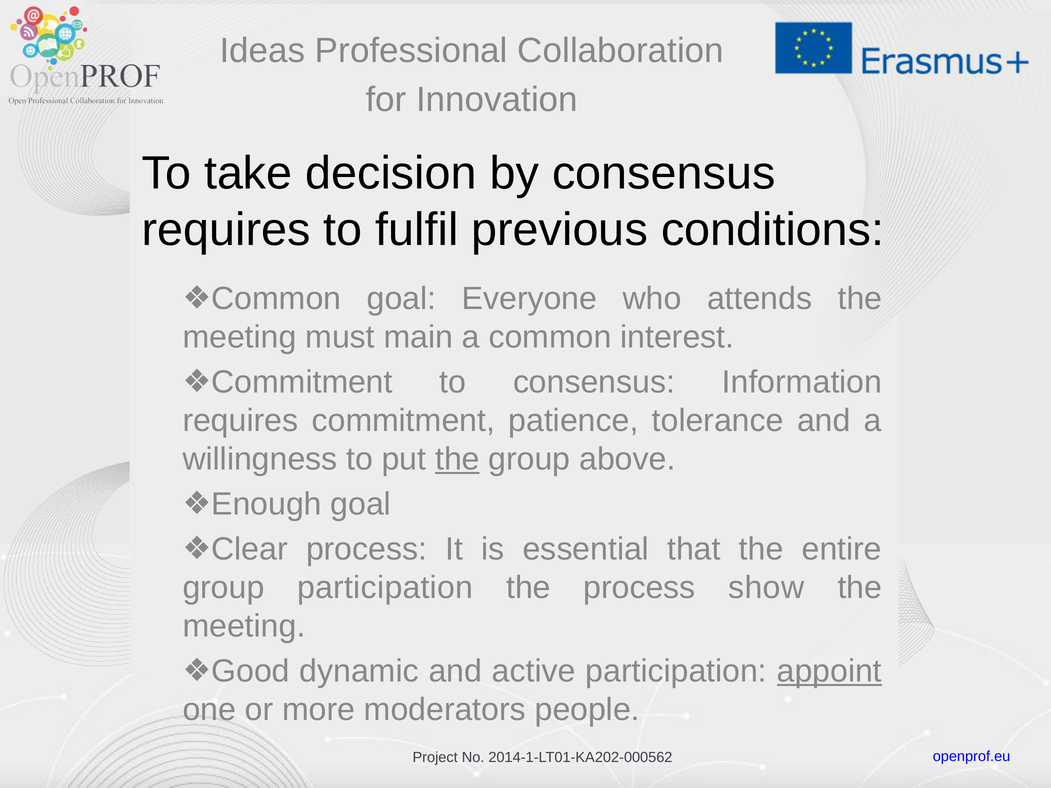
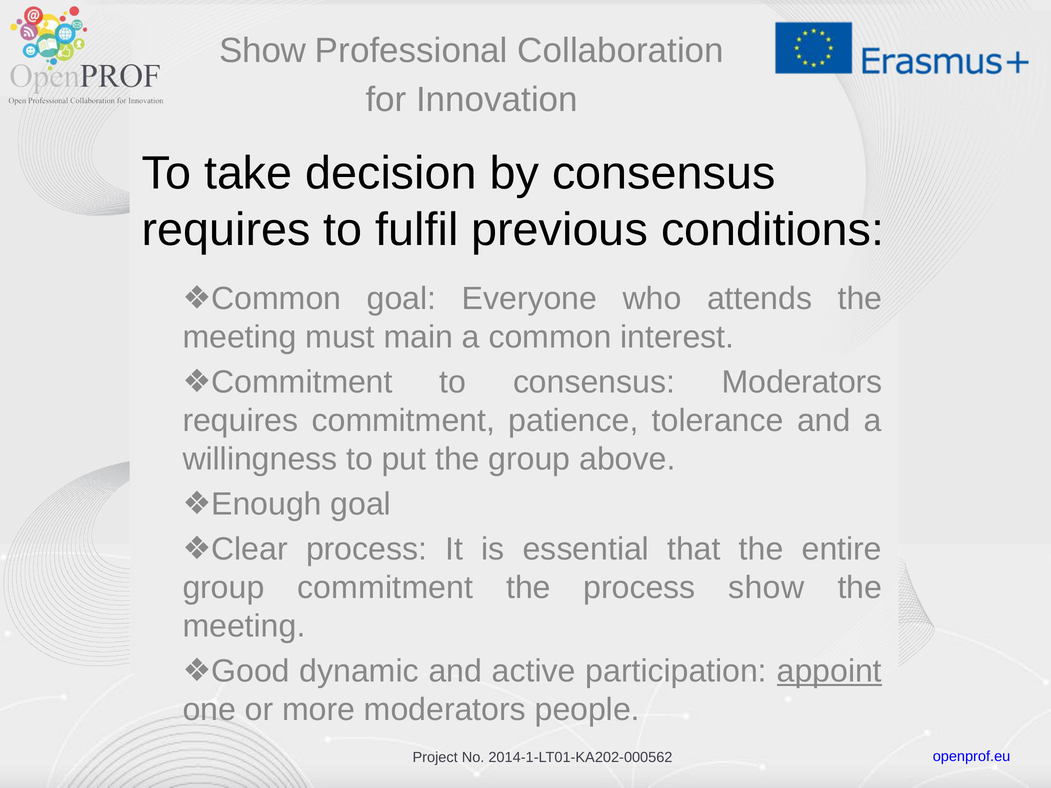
Ideas at (263, 51): Ideas -> Show
consensus Information: Information -> Moderators
the at (457, 459) underline: present -> none
group participation: participation -> commitment
